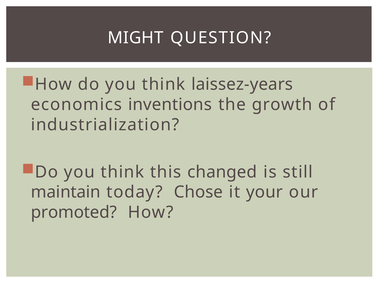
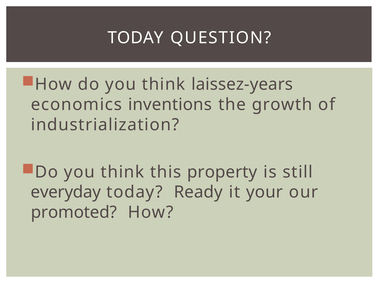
MIGHT at (136, 38): MIGHT -> TODAY
changed: changed -> property
maintain: maintain -> everyday
Chose: Chose -> Ready
